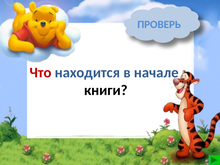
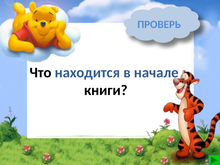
Что colour: red -> black
